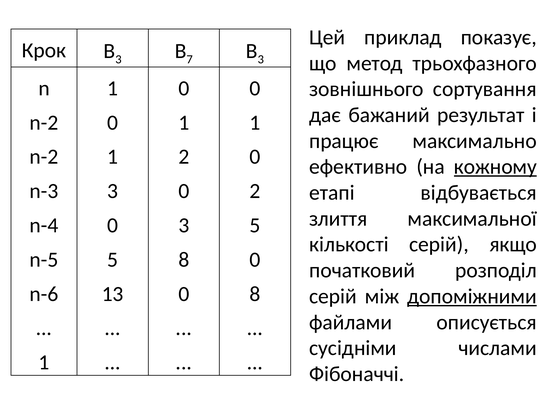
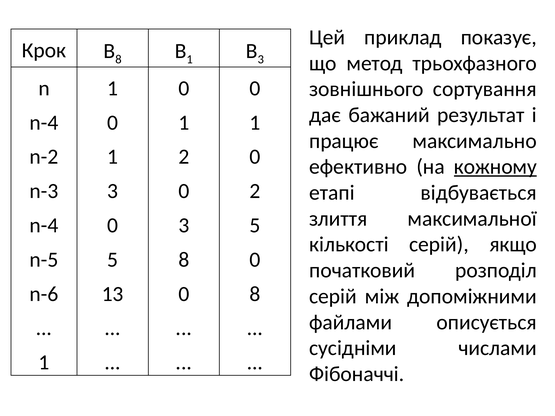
3 at (118, 60): 3 -> 8
7 at (190, 60): 7 -> 1
n-2 at (44, 123): n-2 -> n-4
допоміжними underline: present -> none
